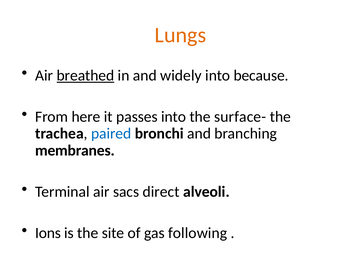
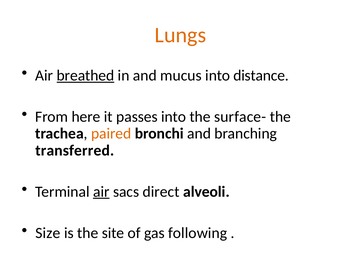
widely: widely -> mucus
because: because -> distance
paired colour: blue -> orange
membranes: membranes -> transferred
air at (101, 191) underline: none -> present
Ions: Ions -> Size
